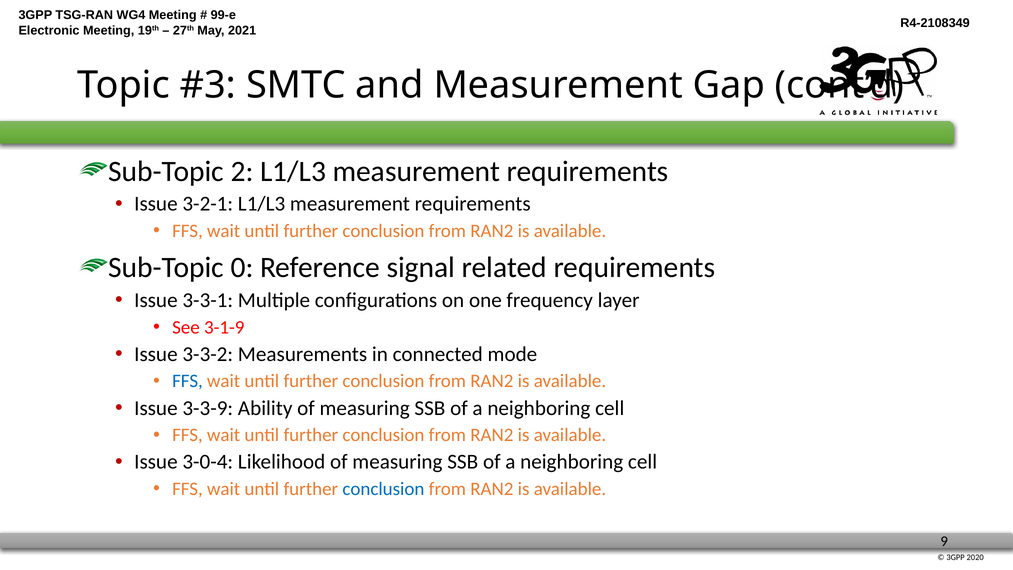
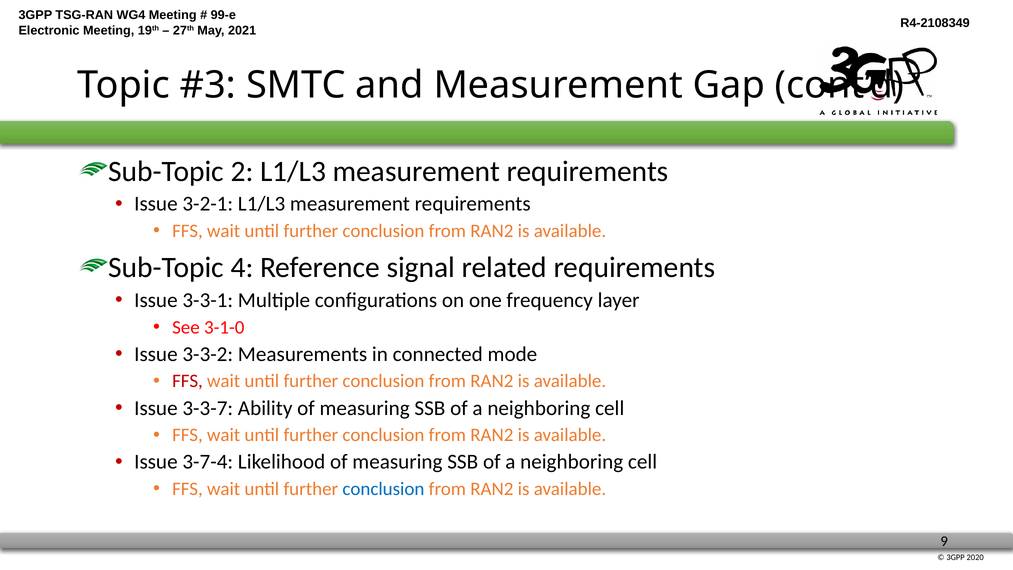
0: 0 -> 4
3-1-9: 3-1-9 -> 3-1-0
FFS at (188, 381) colour: blue -> red
3-3-9: 3-3-9 -> 3-3-7
3-0-4: 3-0-4 -> 3-7-4
